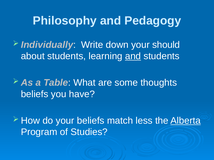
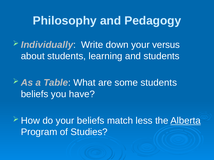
should: should -> versus
and at (133, 56) underline: present -> none
some thoughts: thoughts -> students
